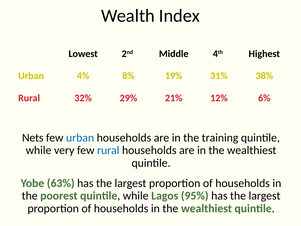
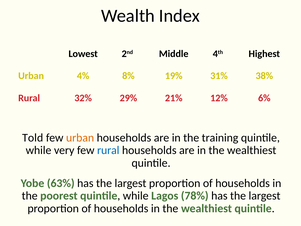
Nets: Nets -> Told
urban at (80, 138) colour: blue -> orange
95%: 95% -> 78%
